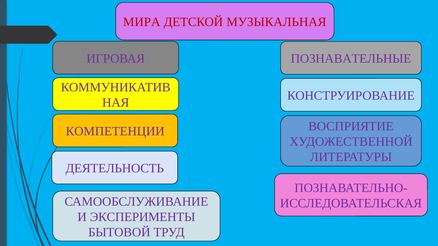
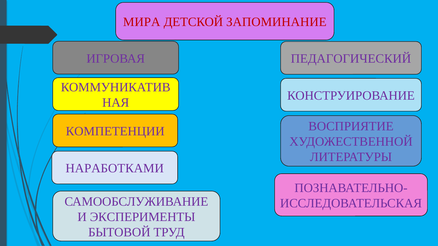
МУЗЫКАЛЬНАЯ: МУЗЫКАЛЬНАЯ -> ЗАПОМИНАНИЕ
ПОЗНАВАТЕЛЬНЫЕ: ПОЗНАВАТЕЛЬНЫЕ -> ПЕДАГОГИЧЕСКИЙ
ДЕЯТЕЛЬНОСТЬ: ДЕЯТЕЛЬНОСТЬ -> НАРАБОТКАМИ
